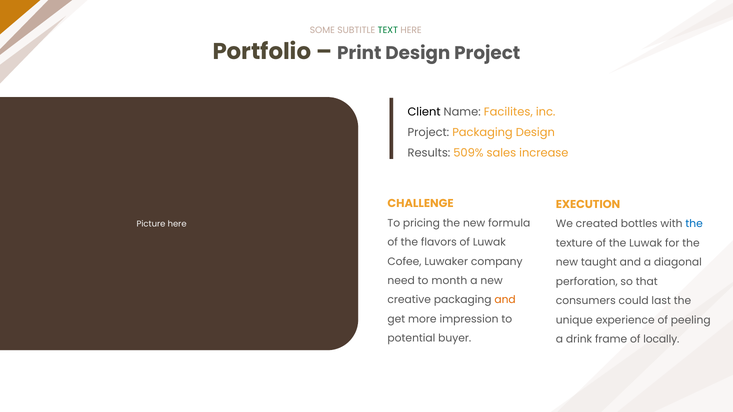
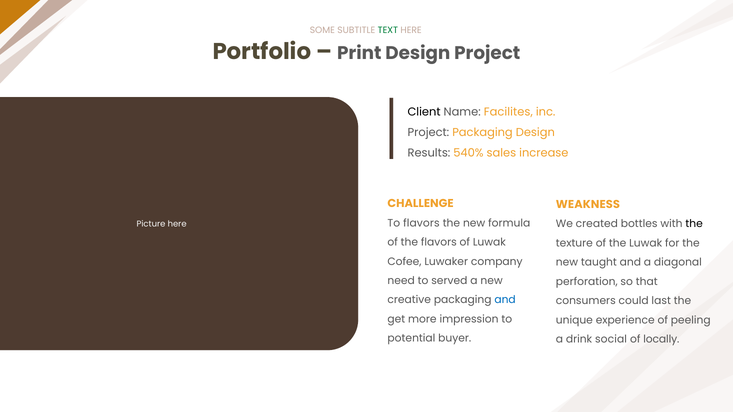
509%: 509% -> 540%
EXECUTION: EXECUTION -> WEAKNESS
To pricing: pricing -> flavors
the at (694, 224) colour: blue -> black
month: month -> served
and at (505, 300) colour: orange -> blue
frame: frame -> social
